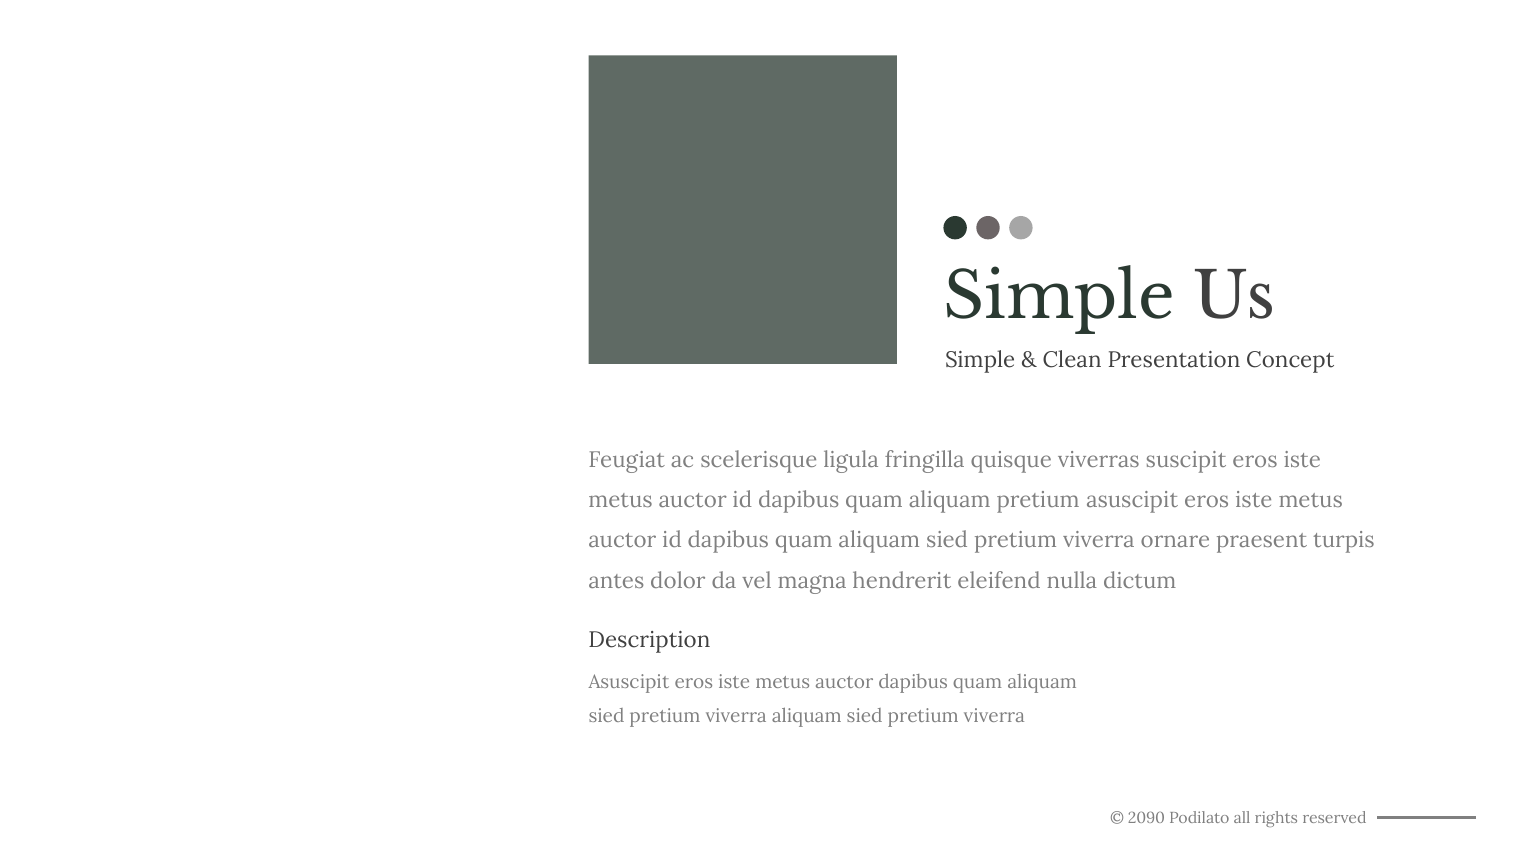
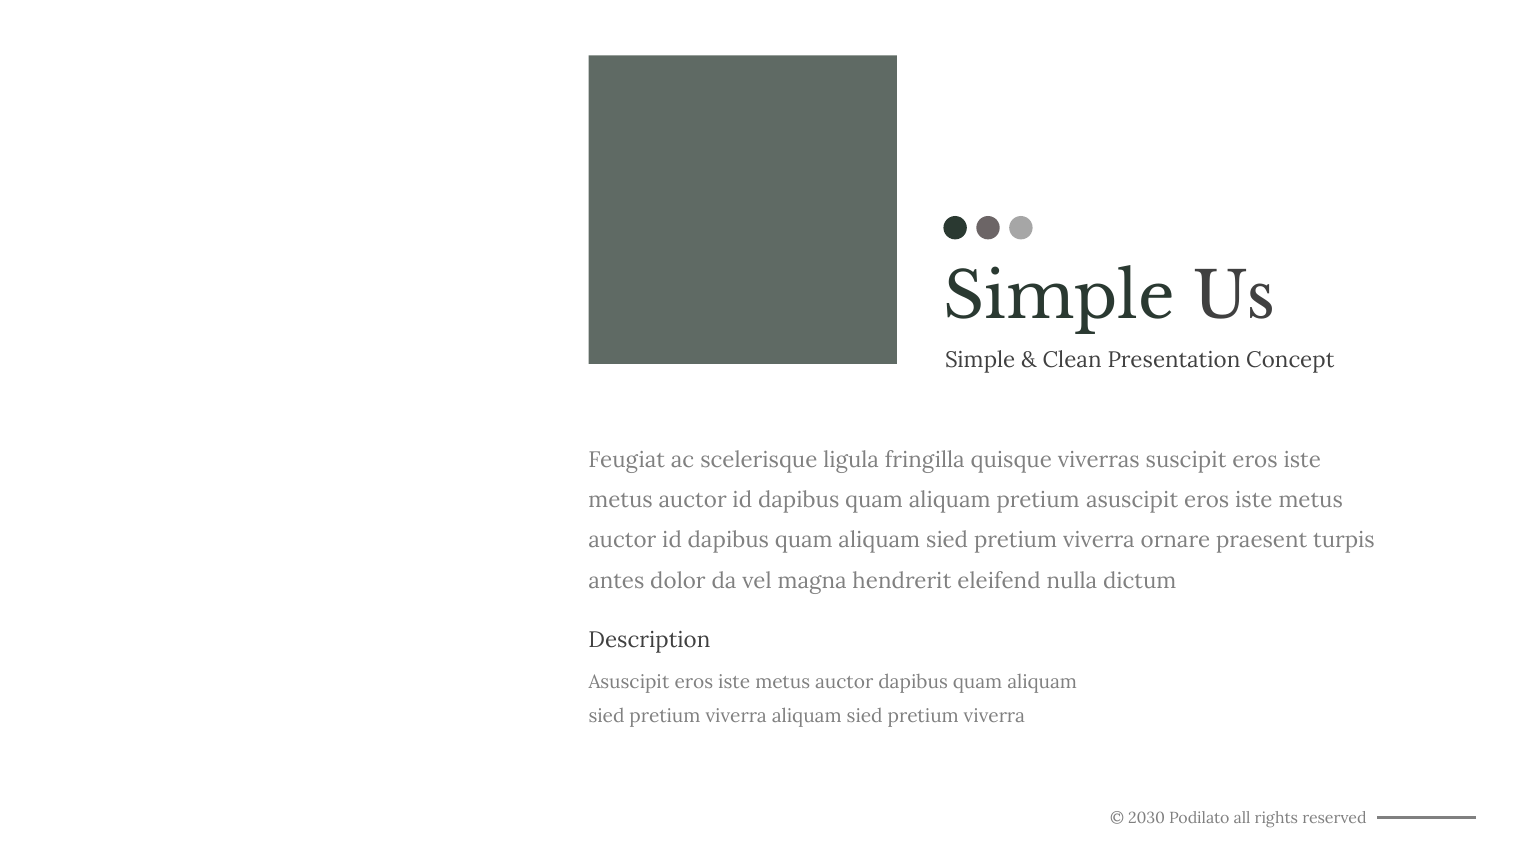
2090: 2090 -> 2030
